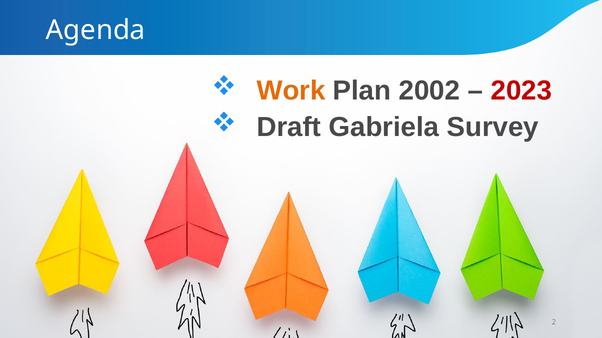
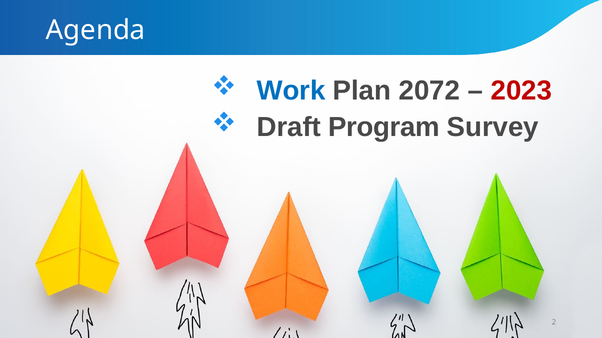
Work colour: orange -> blue
2002: 2002 -> 2072
Gabriela: Gabriela -> Program
